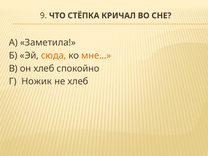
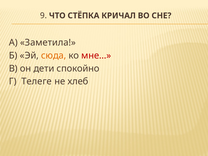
мне… colour: orange -> red
он хлеб: хлеб -> дети
Ножик: Ножик -> Телеге
